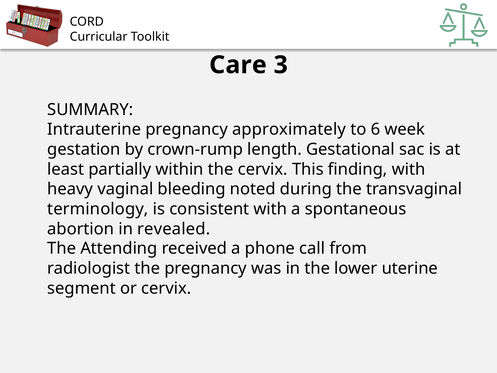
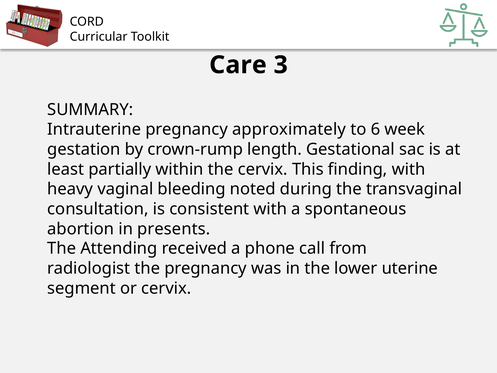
terminology: terminology -> consultation
revealed: revealed -> presents
